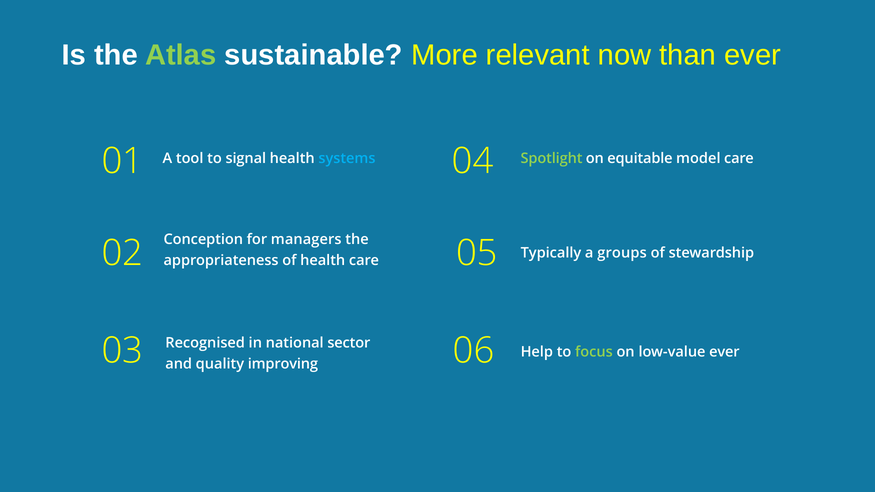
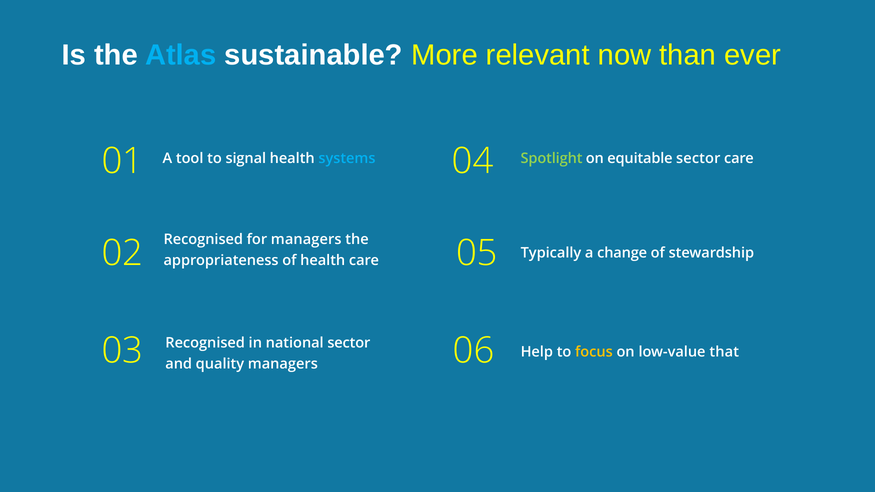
Atlas colour: light green -> light blue
equitable model: model -> sector
02 Conception: Conception -> Recognised
groups: groups -> change
focus colour: light green -> yellow
low-value ever: ever -> that
quality improving: improving -> managers
